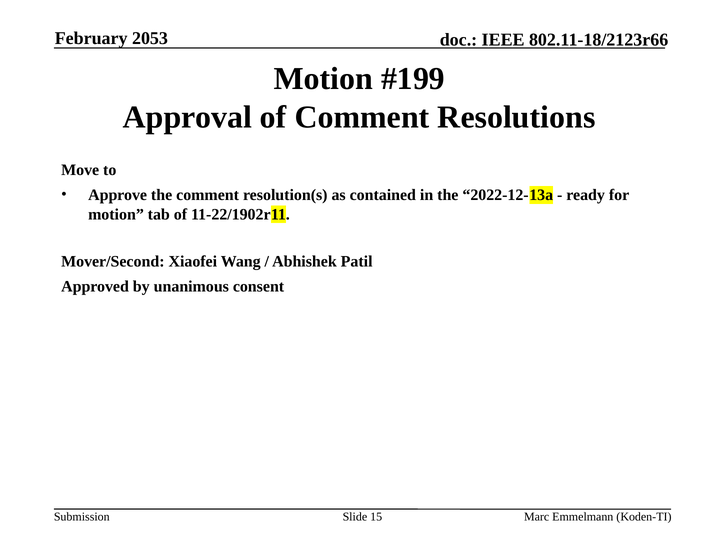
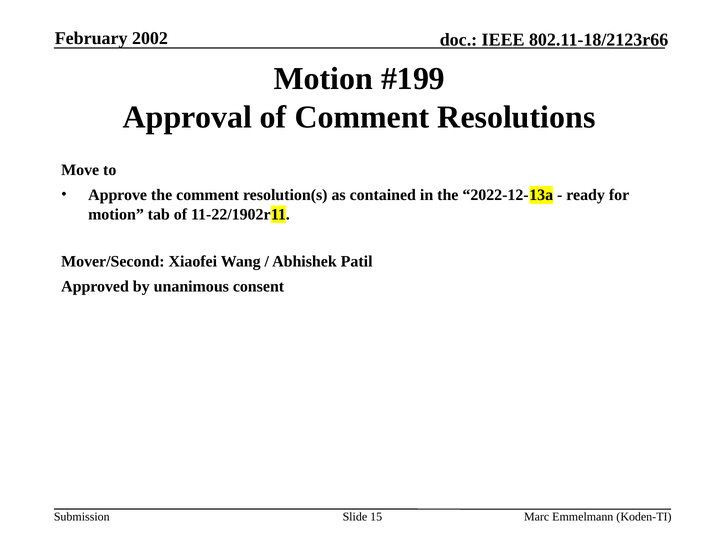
2053: 2053 -> 2002
